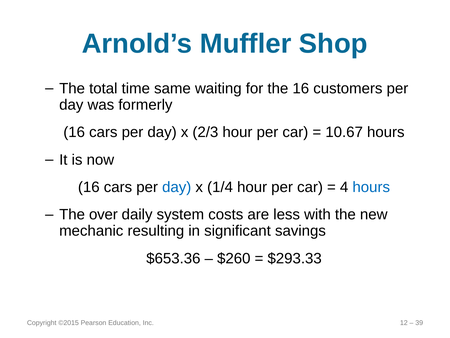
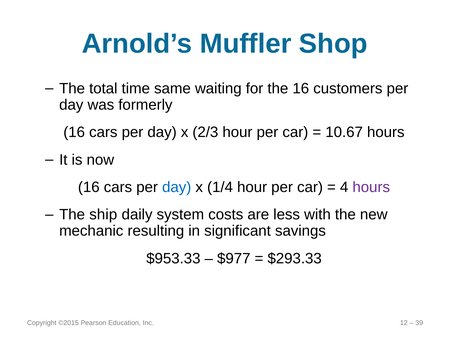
hours at (371, 187) colour: blue -> purple
over: over -> ship
$653.36: $653.36 -> $953.33
$260: $260 -> $977
